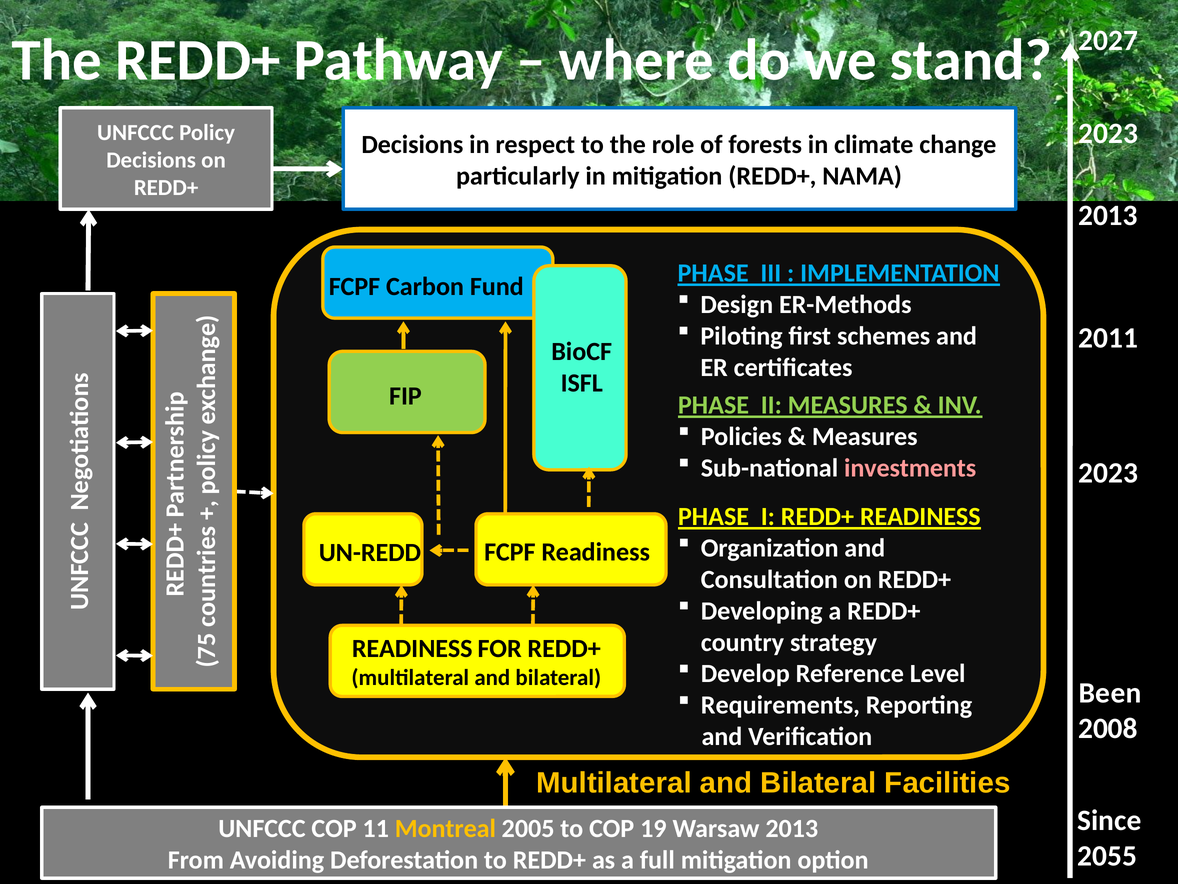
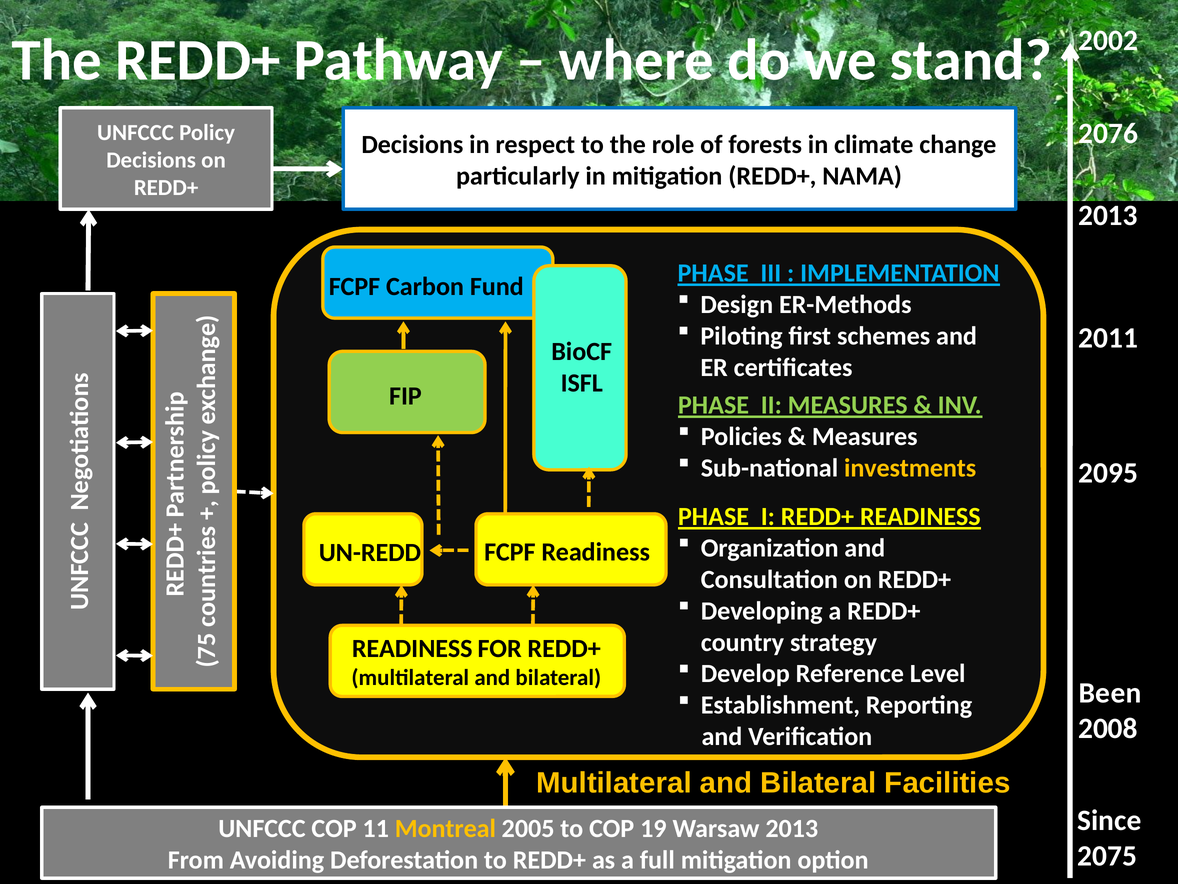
2027: 2027 -> 2002
2023 at (1108, 133): 2023 -> 2076
investments colour: pink -> yellow
2023 at (1108, 473): 2023 -> 2095
Requirements: Requirements -> Establishment
2055: 2055 -> 2075
